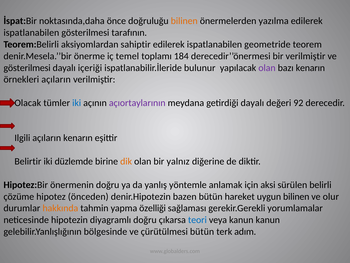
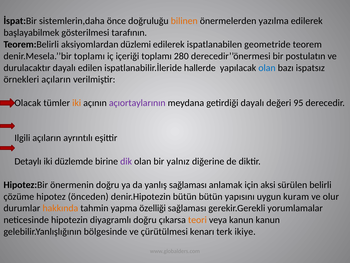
noktasında,daha: noktasında,daha -> sistemlerin,daha
ispatlanabilen at (31, 33): ispatlanabilen -> başlayabilmek
sahiptir: sahiptir -> düzlemi
denir.Mesela.’’bir önerme: önerme -> toplamı
temel: temel -> içeriği
184: 184 -> 280
bir verilmiştir: verilmiştir -> postulatın
gösterilmesi at (27, 68): gösterilmesi -> durulacaktır
içeriği: içeriği -> edilen
bulunur: bulunur -> hallerde
olan at (267, 68) colour: purple -> blue
bazı kenarın: kenarın -> ispatsız
iki at (77, 103) colour: blue -> orange
92: 92 -> 95
açıların kenarın: kenarın -> ayrıntılı
Belirtir: Belirtir -> Detaylı
dik colour: orange -> purple
yanlış yöntemle: yöntemle -> sağlaması
denir.Hipotezin bazen: bazen -> bütün
hareket: hareket -> yapısını
uygun bilinen: bilinen -> kuram
teori colour: blue -> orange
çürütülmesi bütün: bütün -> kenarı
adım: adım -> ikiye
